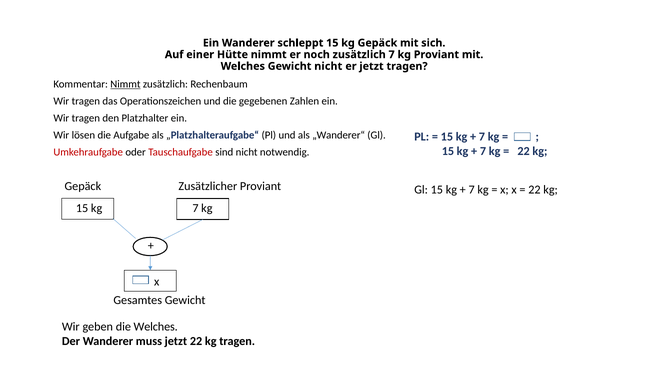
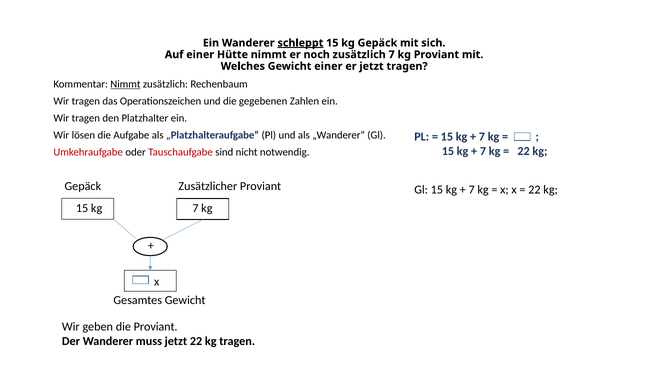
schleppt underline: none -> present
Gewicht nicht: nicht -> einer
die Welches: Welches -> Proviant
